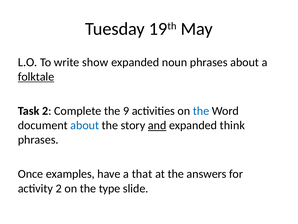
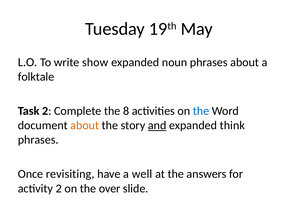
folktale underline: present -> none
9: 9 -> 8
about at (85, 125) colour: blue -> orange
examples: examples -> revisiting
that: that -> well
type: type -> over
